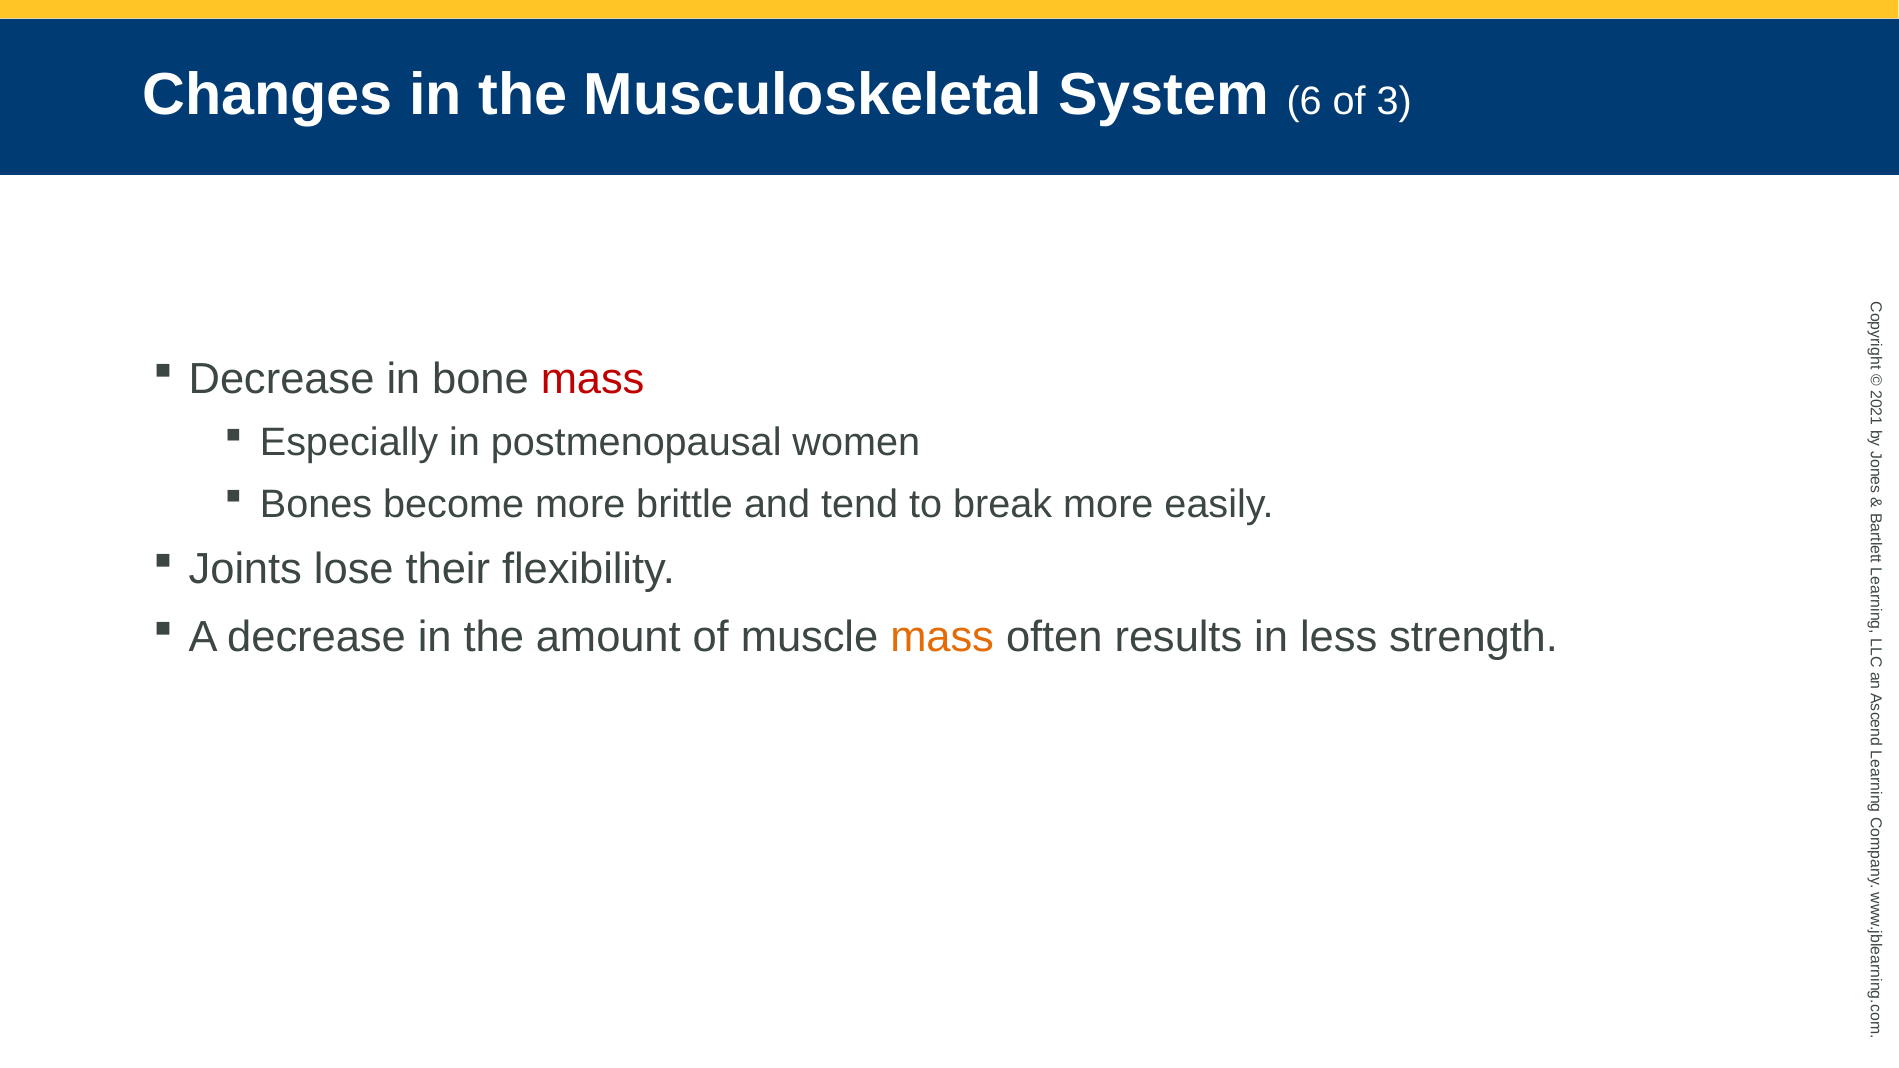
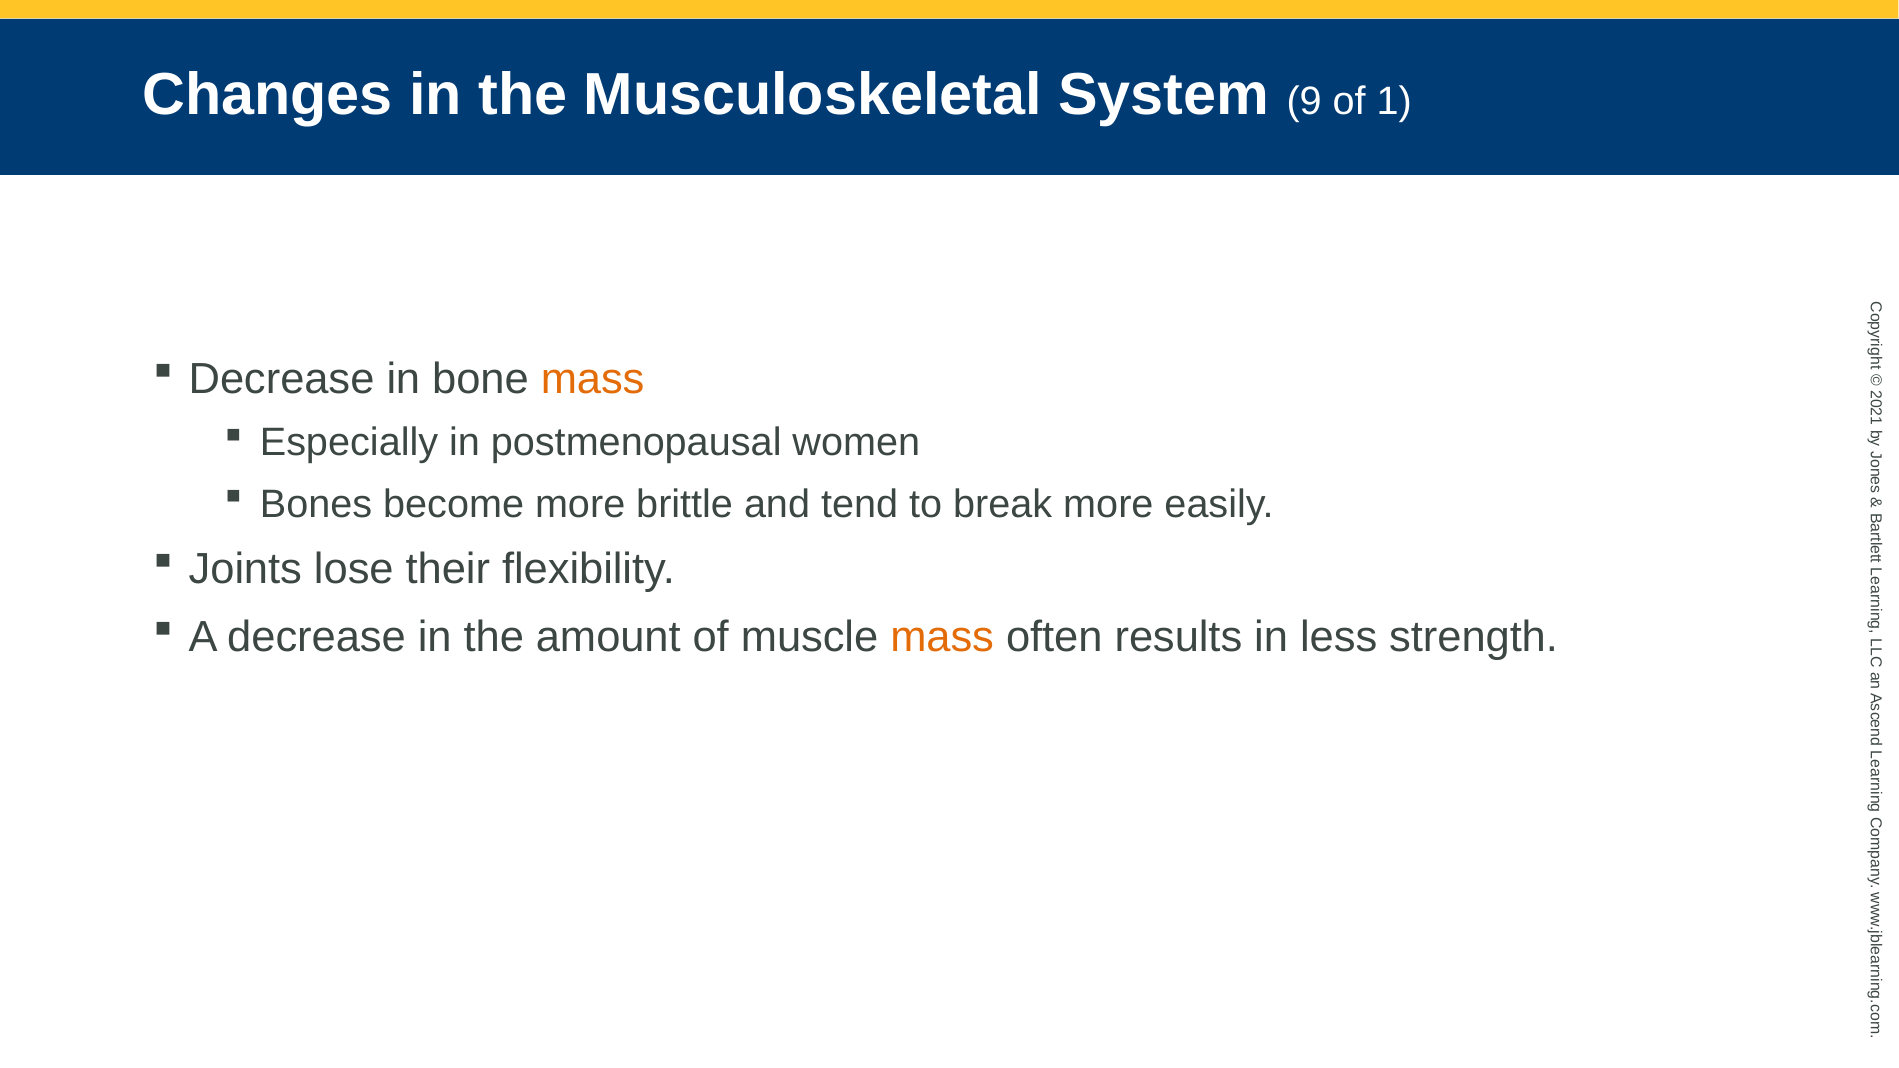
6: 6 -> 9
of 3: 3 -> 1
mass at (593, 379) colour: red -> orange
